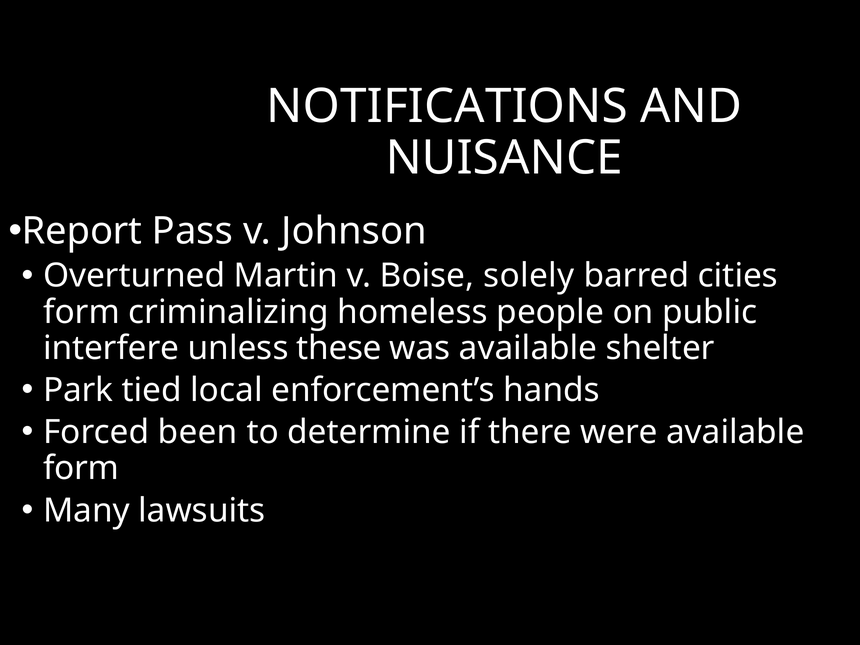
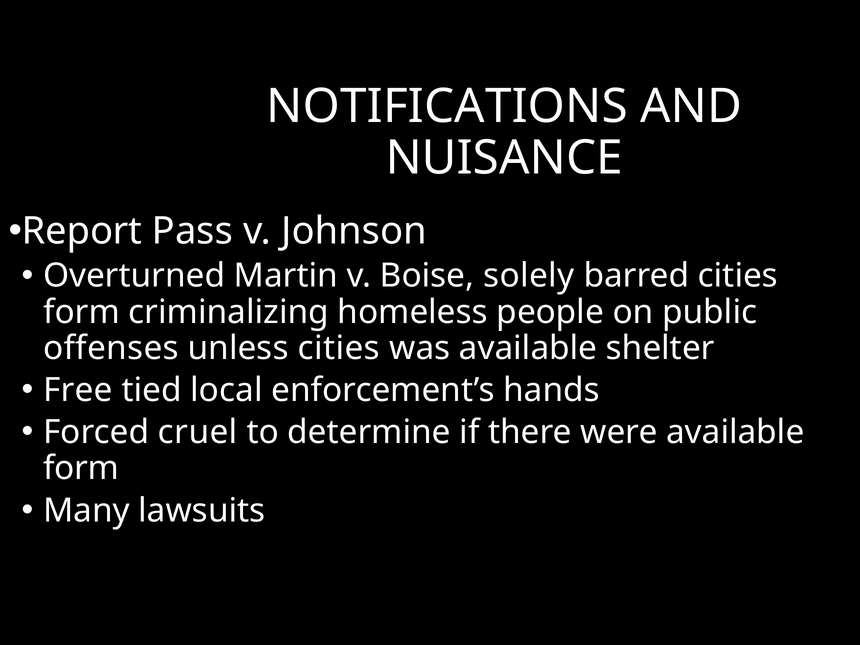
interfere: interfere -> offenses
unless these: these -> cities
Park: Park -> Free
been: been -> cruel
